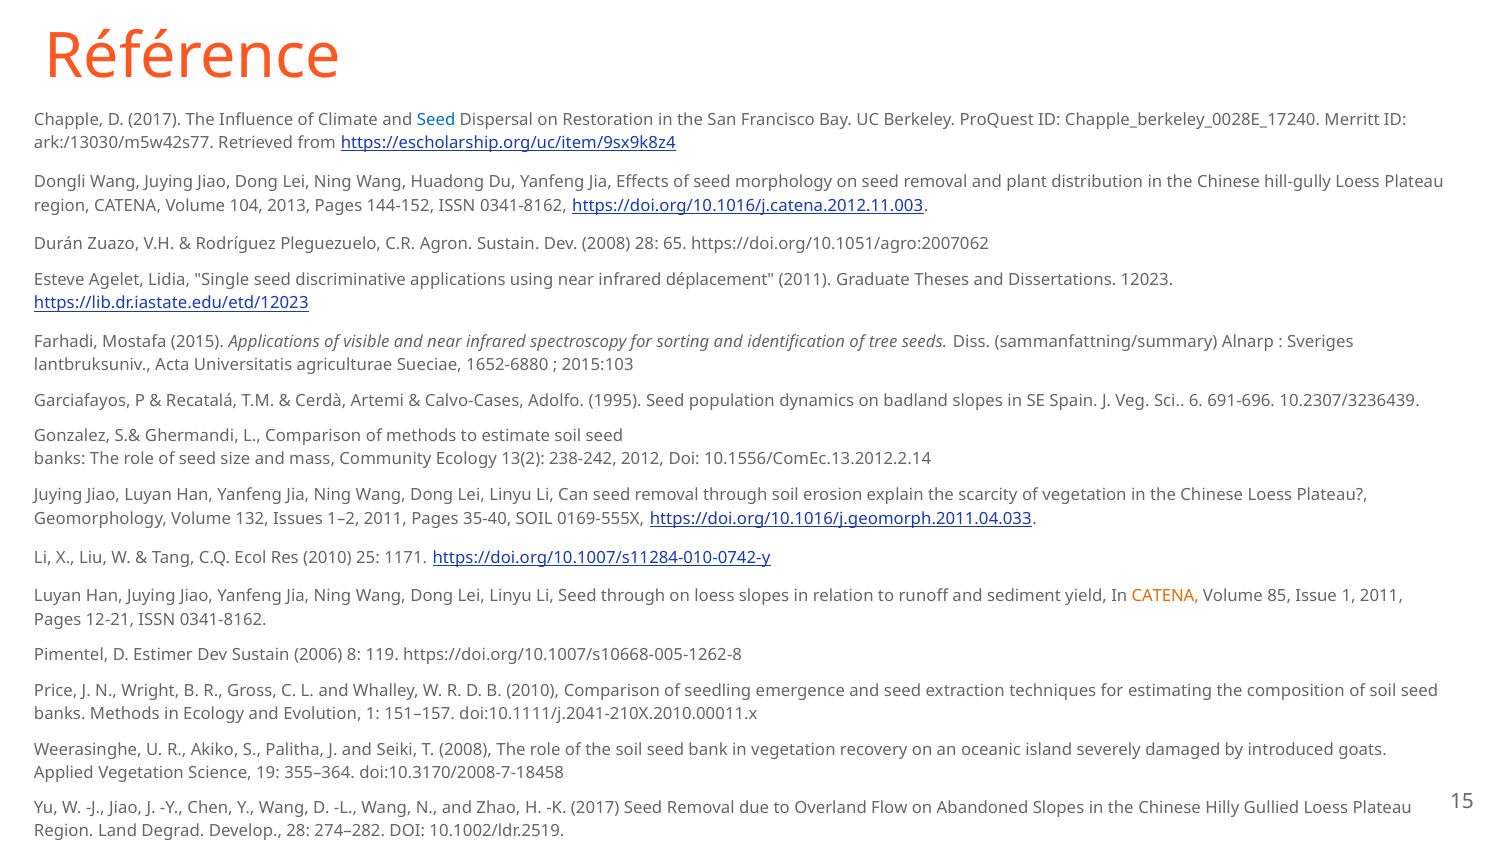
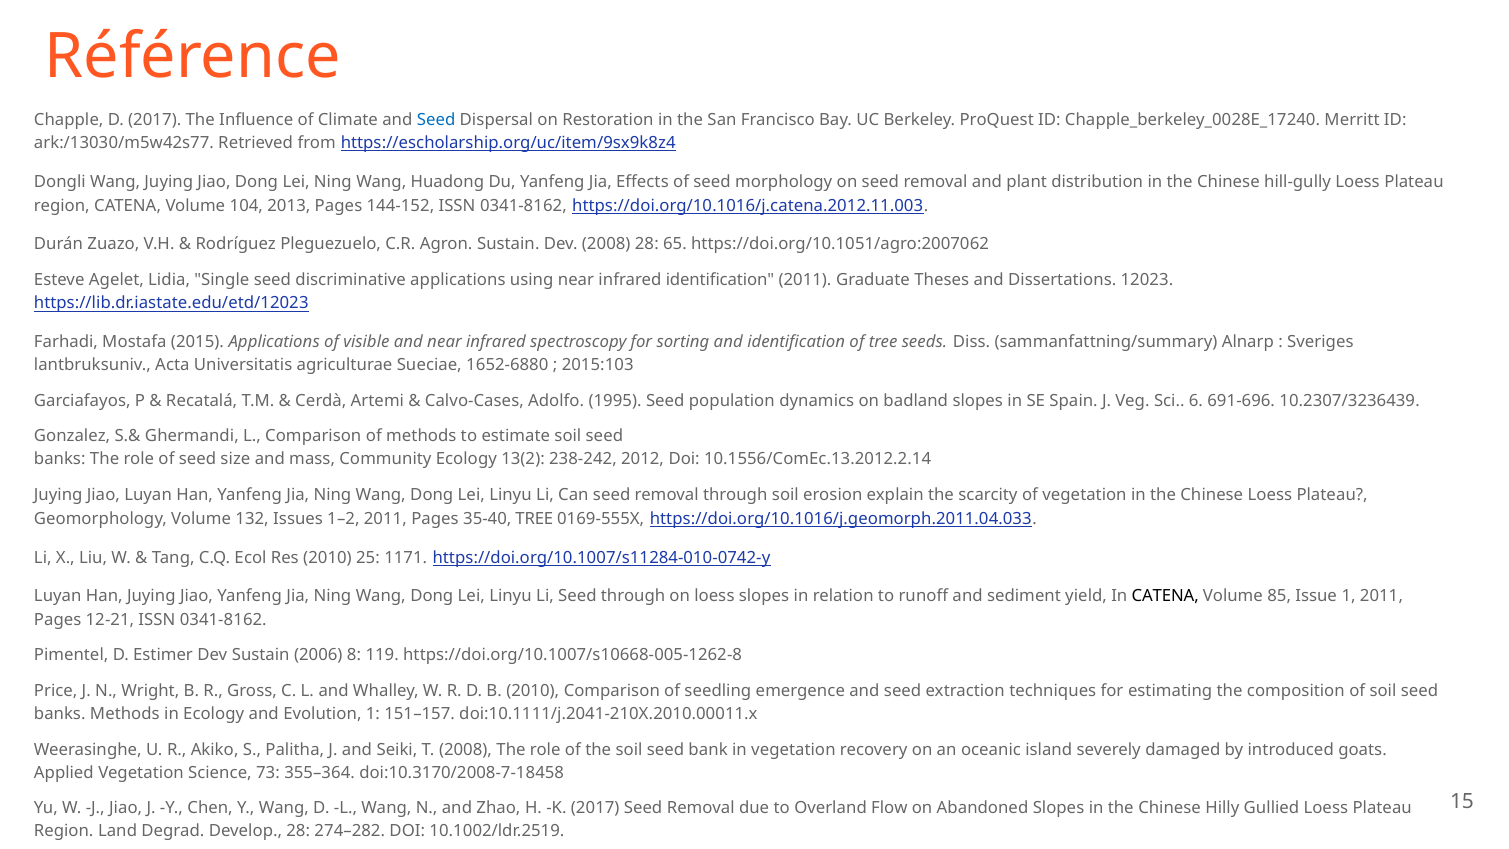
infrared déplacement: déplacement -> identification
35-40 SOIL: SOIL -> TREE
CATENA at (1165, 596) colour: orange -> black
19: 19 -> 73
